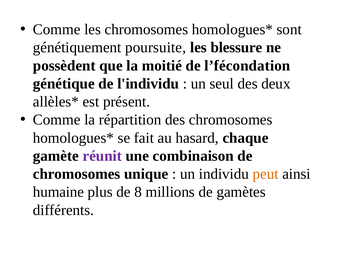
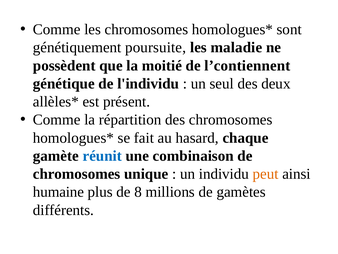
blessure: blessure -> maladie
l’fécondation: l’fécondation -> l’contiennent
réunit colour: purple -> blue
